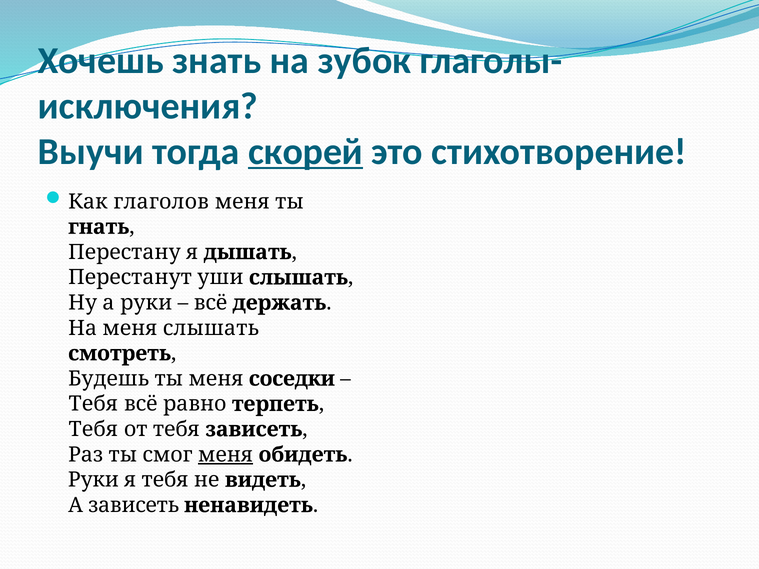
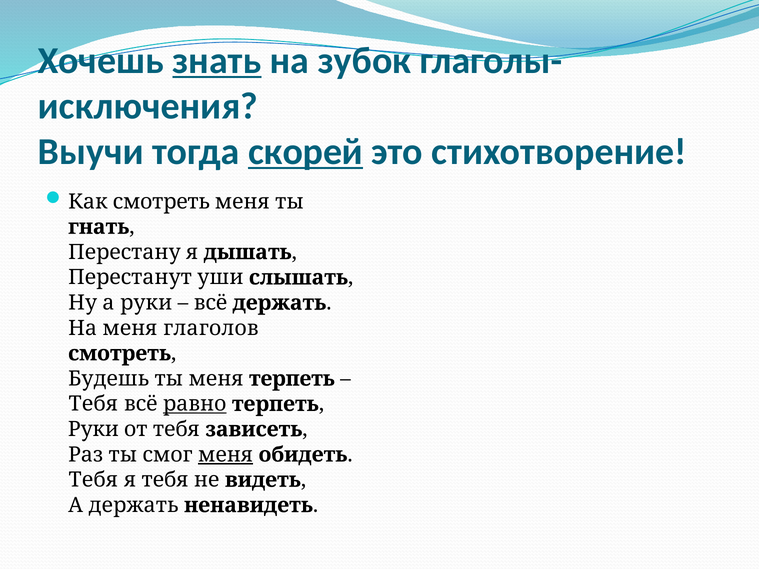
знать underline: none -> present
Как глаголов: глаголов -> смотреть
меня слышать: слышать -> глаголов
меня соседки: соседки -> терпеть
равно underline: none -> present
Тебя at (93, 429): Тебя -> Руки
Руки at (93, 480): Руки -> Тебя
А зависеть: зависеть -> держать
